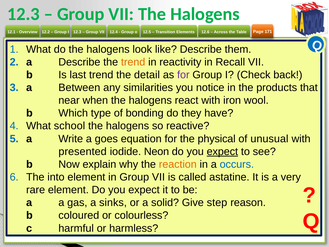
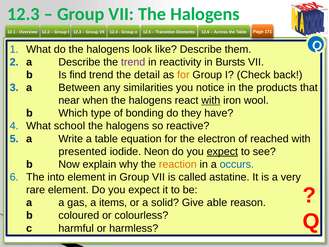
trend at (133, 62) colour: orange -> purple
Recall: Recall -> Bursts
last: last -> find
for at (183, 75) colour: purple -> orange
with at (211, 100) underline: none -> present
a goes: goes -> table
physical: physical -> electron
unusual: unusual -> reached
sinks: sinks -> items
step: step -> able
